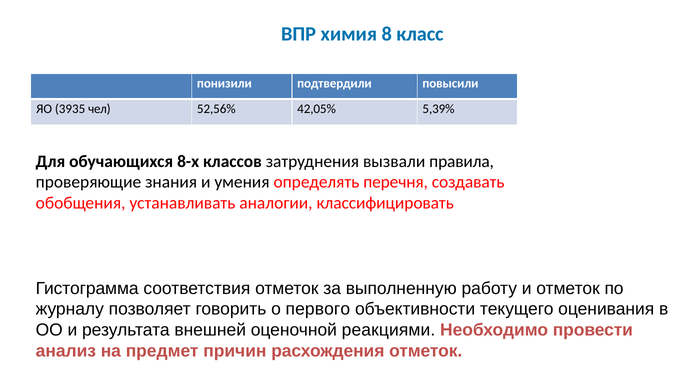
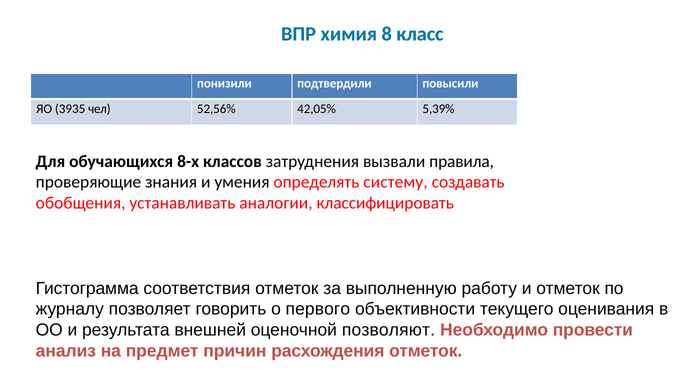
перечня: перечня -> систему
реакциями: реакциями -> позволяют
